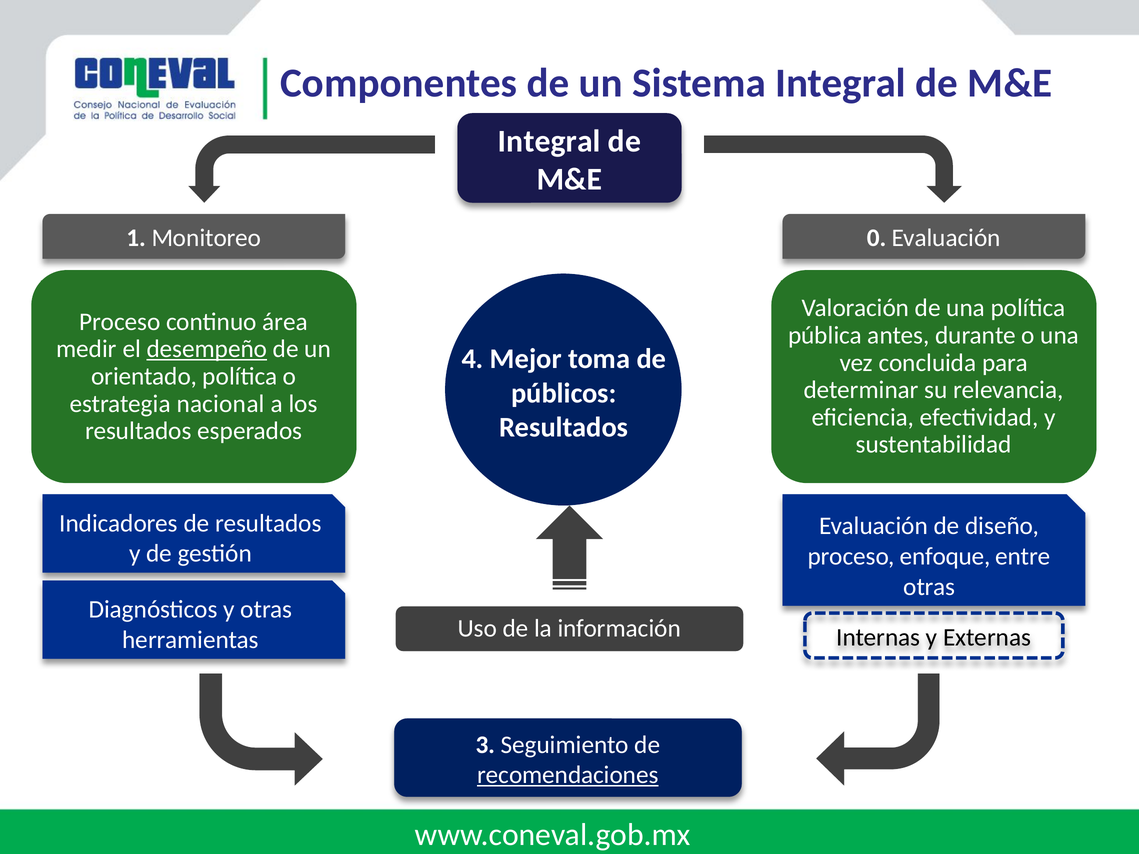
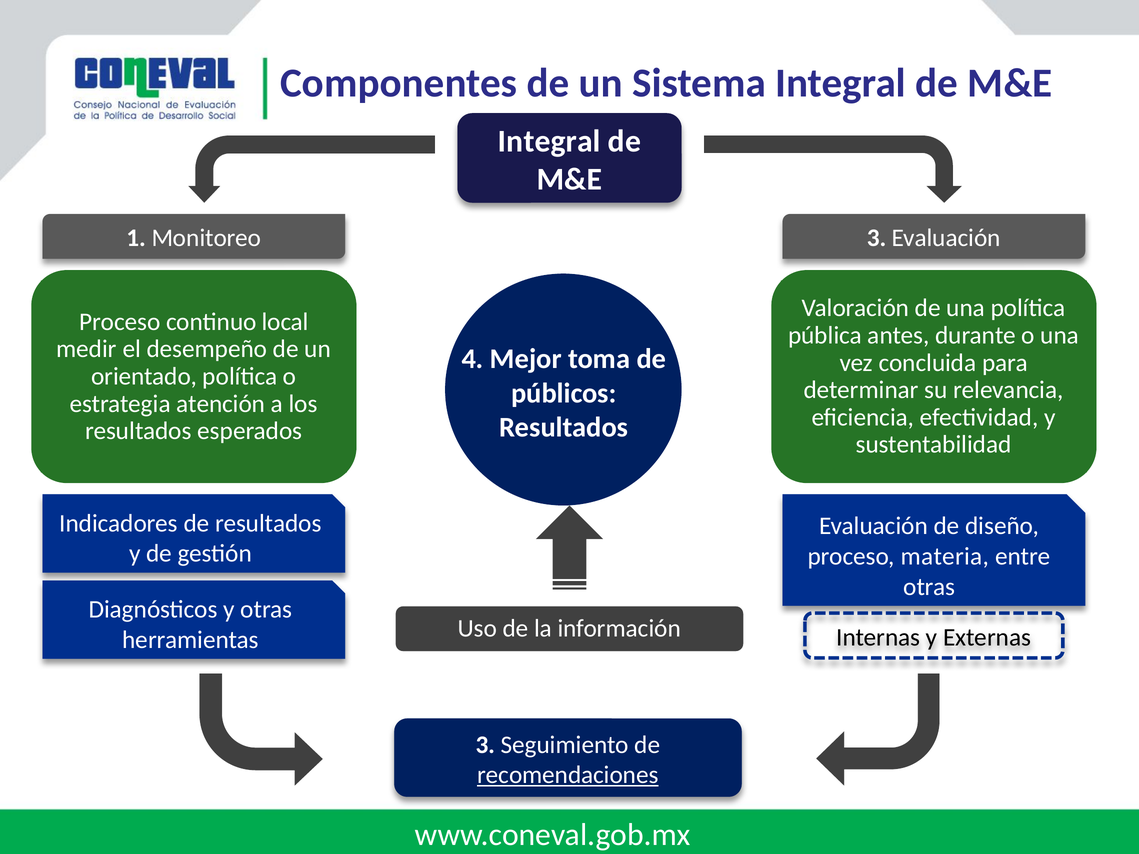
Monitoreo 0: 0 -> 3
área: área -> local
desempeño underline: present -> none
nacional: nacional -> atención
enfoque: enfoque -> materia
